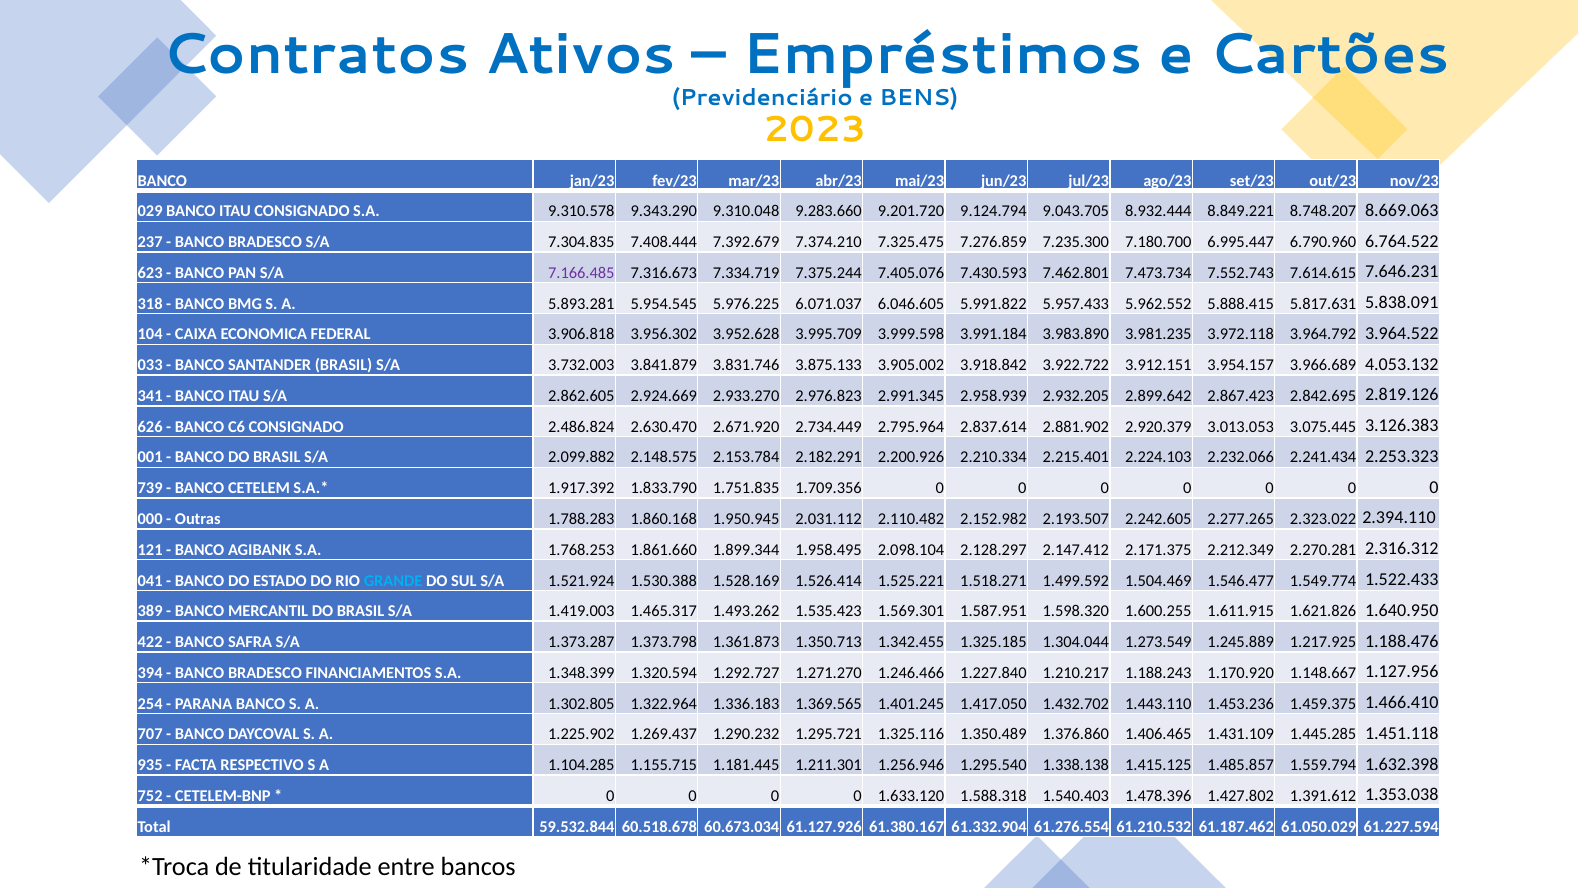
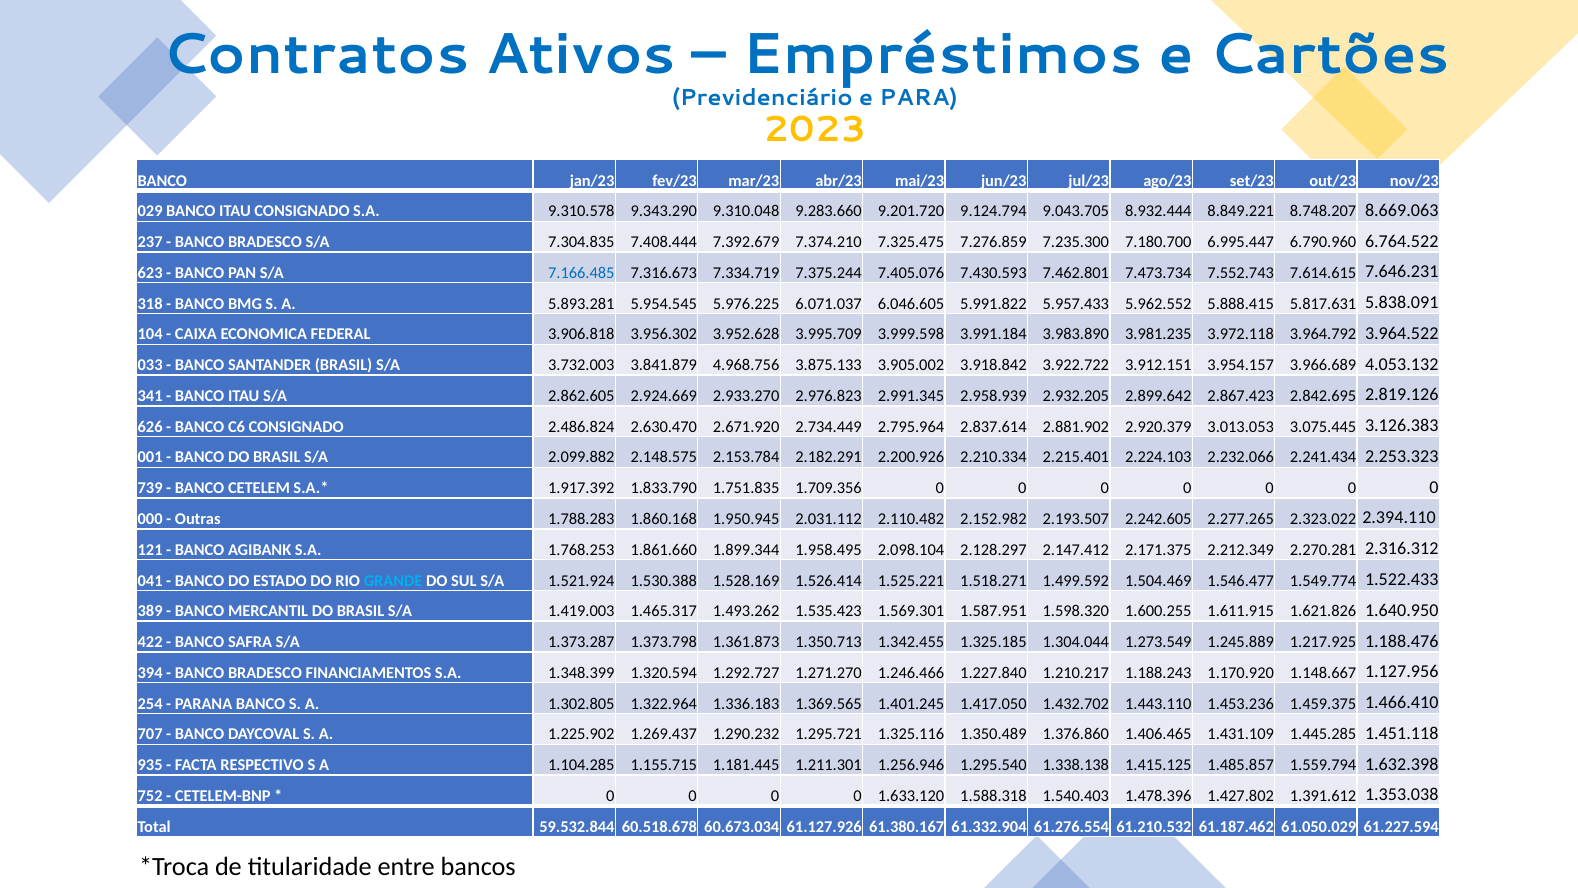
BENS: BENS -> PARA
7.166.485 colour: purple -> blue
3.831.746: 3.831.746 -> 4.968.756
